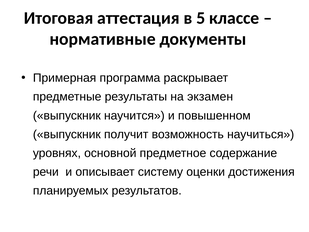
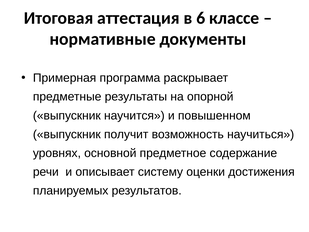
5: 5 -> 6
экзамен: экзамен -> опорной
